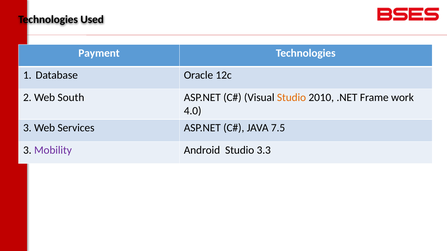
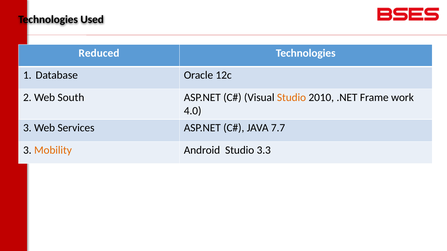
Payment: Payment -> Reduced
7.5: 7.5 -> 7.7
Mobility colour: purple -> orange
